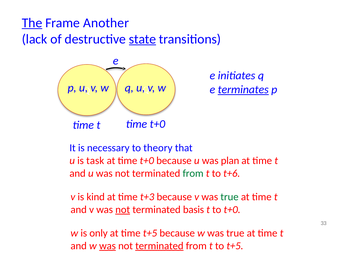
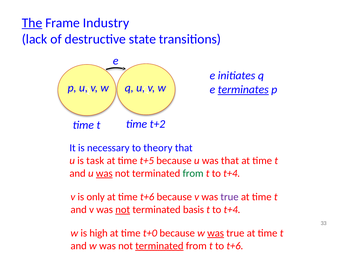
Another: Another -> Industry
state underline: present -> none
t time t+0: t+0 -> t+2
at time t+0: t+0 -> t+5
was plan: plan -> that
was at (104, 173) underline: none -> present
t+6 at (232, 173): t+6 -> t+4
kind: kind -> only
time t+3: t+3 -> t+6
true at (230, 197) colour: green -> purple
t+0 at (232, 210): t+0 -> t+4
only: only -> high
time t+5: t+5 -> t+0
was at (216, 233) underline: none -> present
was at (107, 246) underline: present -> none
to t+5: t+5 -> t+6
